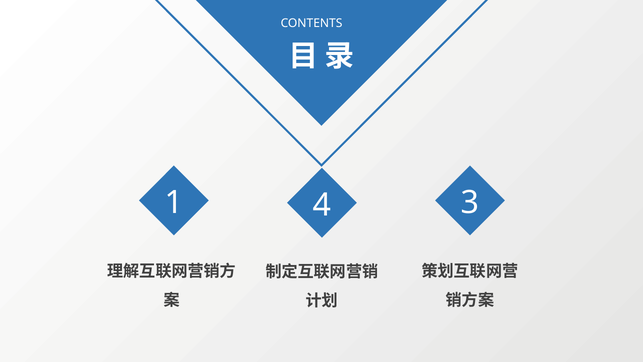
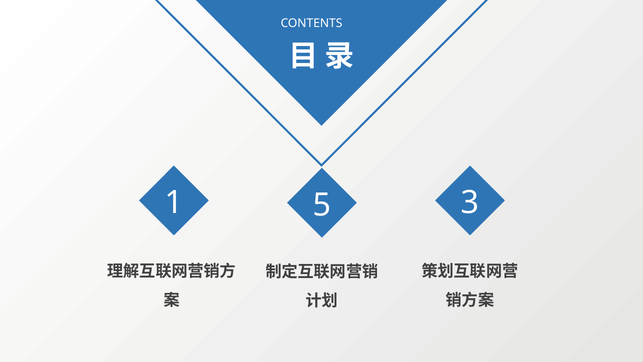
4: 4 -> 5
